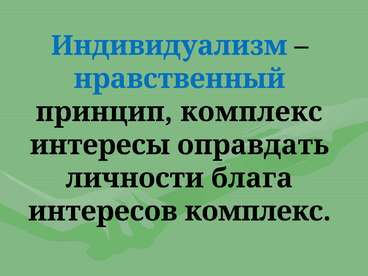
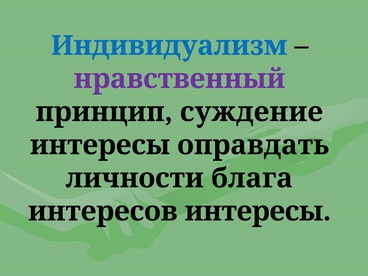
нравственный colour: blue -> purple
принцип комплекс: комплекс -> суждение
интересов комплекс: комплекс -> интересы
